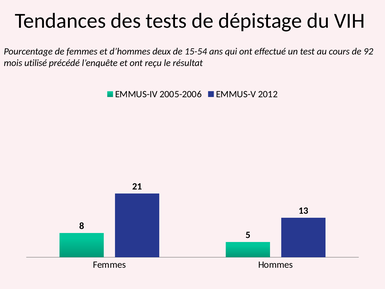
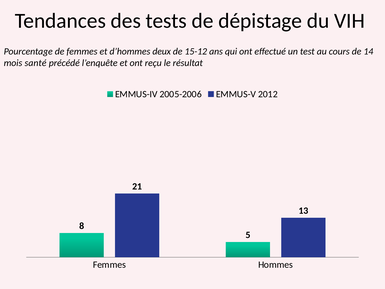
15-54: 15-54 -> 15-12
92: 92 -> 14
utilisé: utilisé -> santé
